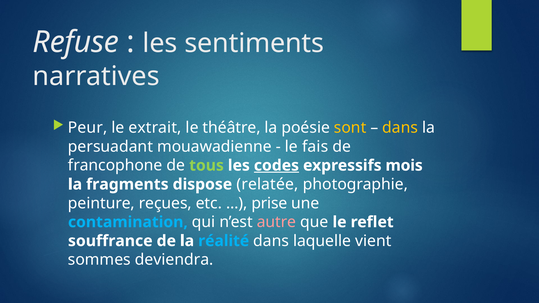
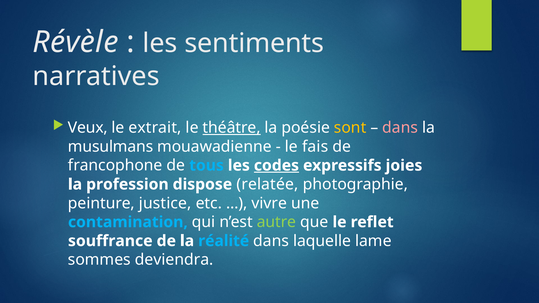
Refuse: Refuse -> Révèle
Peur: Peur -> Veux
théâtre underline: none -> present
dans at (400, 128) colour: yellow -> pink
persuadant: persuadant -> musulmans
tous colour: light green -> light blue
mois: mois -> joies
fragments: fragments -> profession
reçues: reçues -> justice
prise: prise -> vivre
autre colour: pink -> light green
vient: vient -> lame
